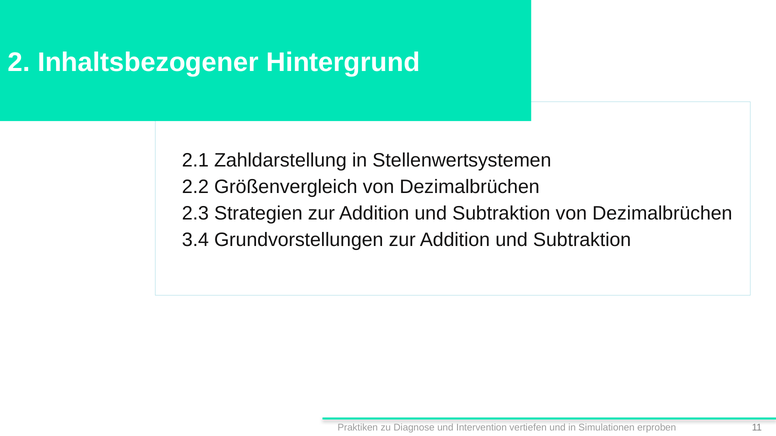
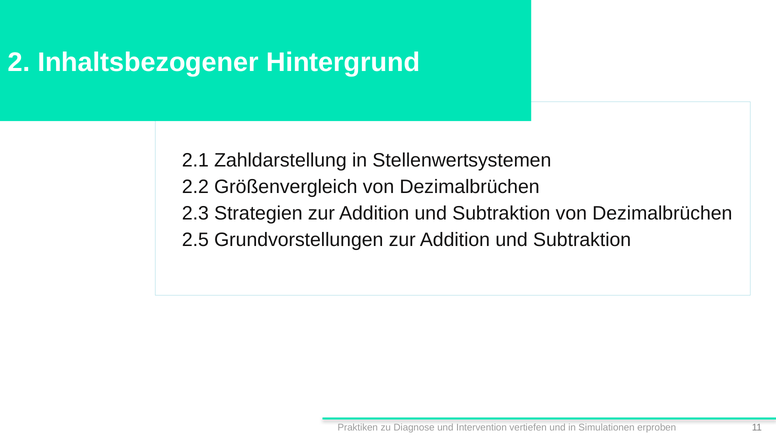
3.4: 3.4 -> 2.5
